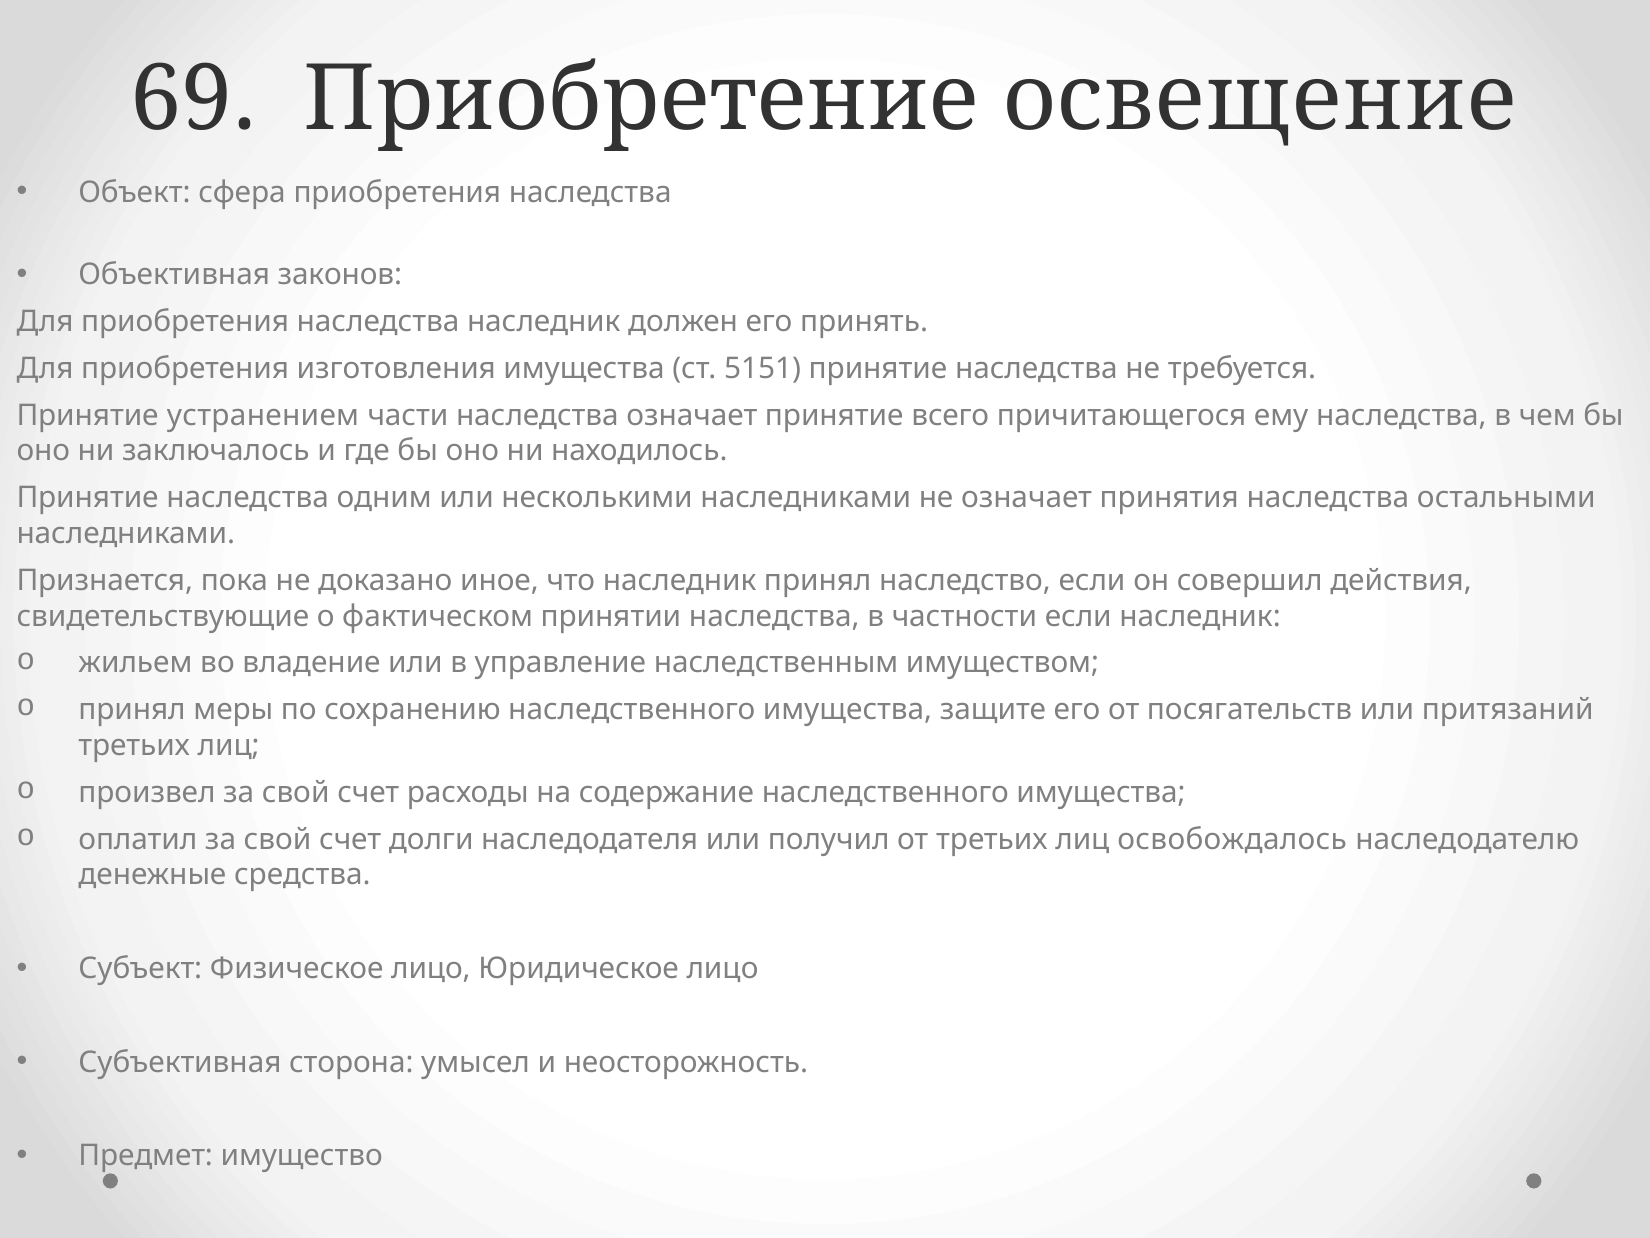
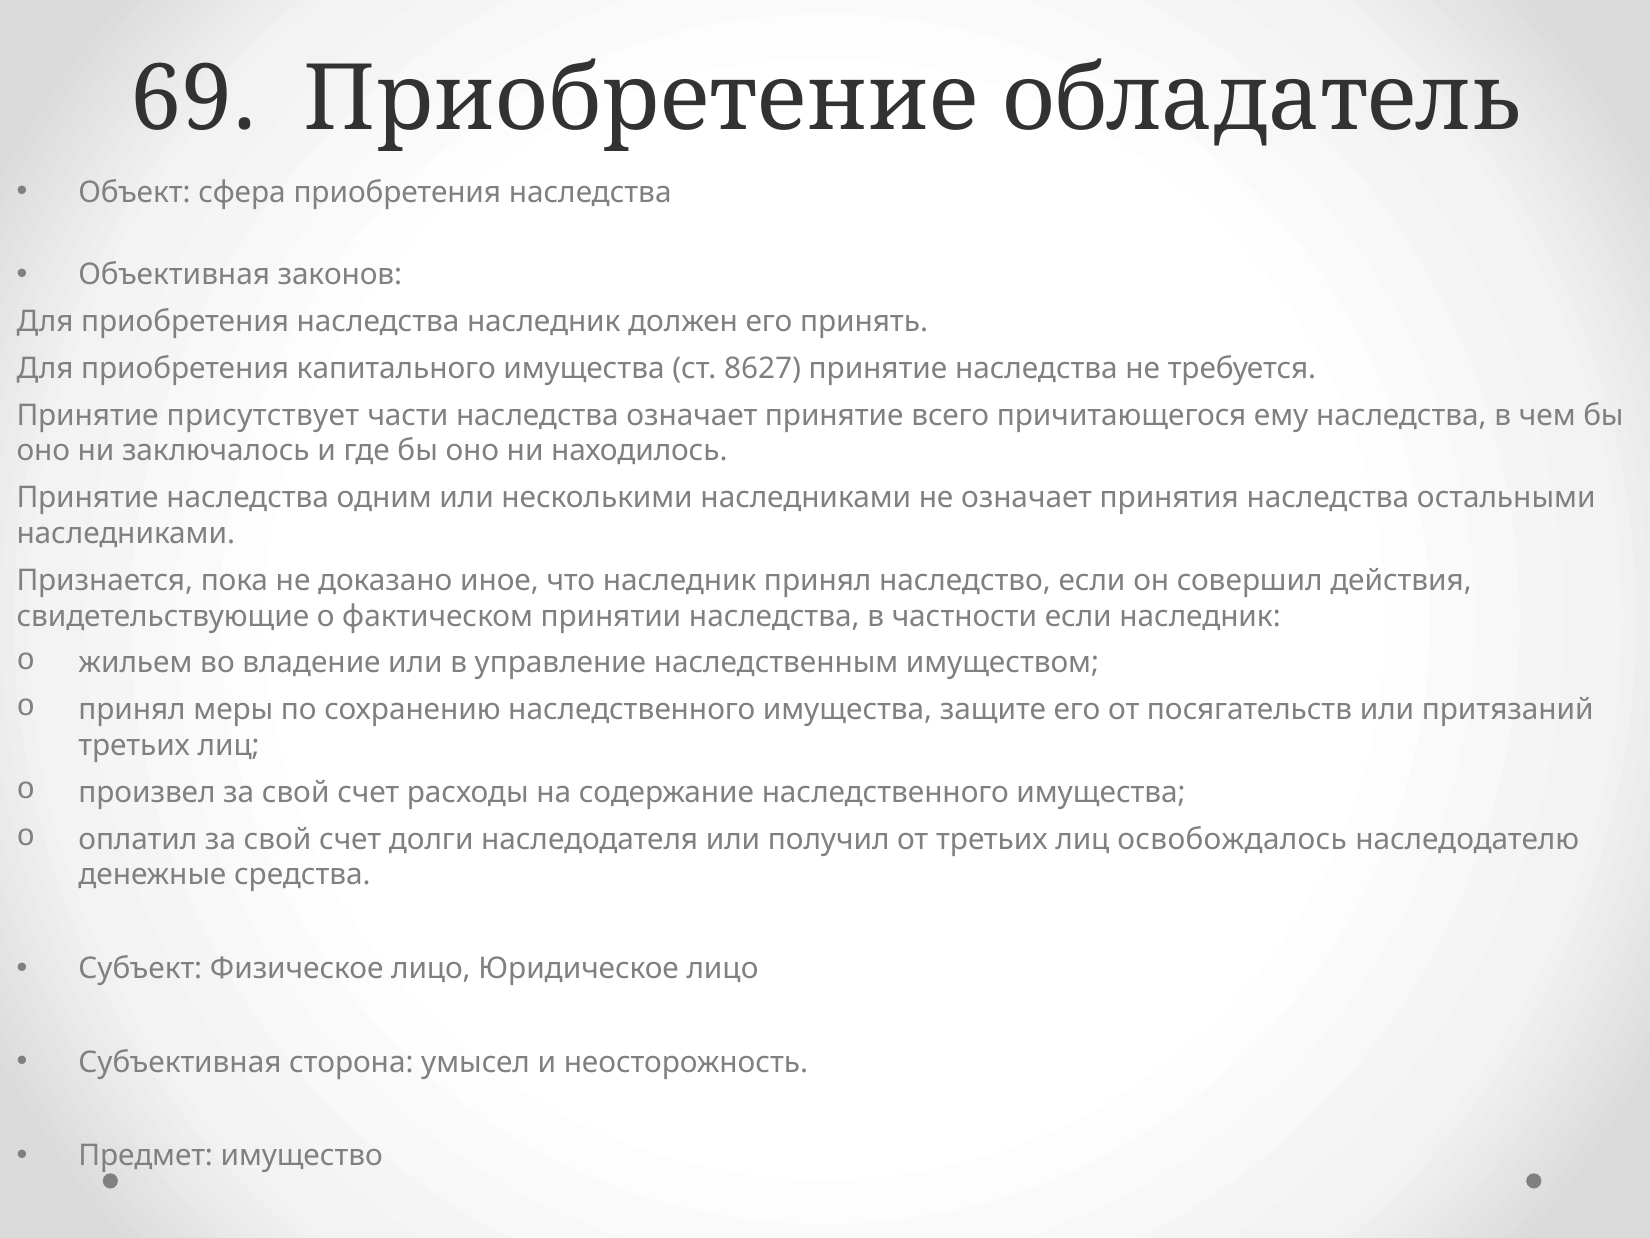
освещение: освещение -> обладатель
изготовления: изготовления -> капитального
5151: 5151 -> 8627
устранением: устранением -> присутствует
